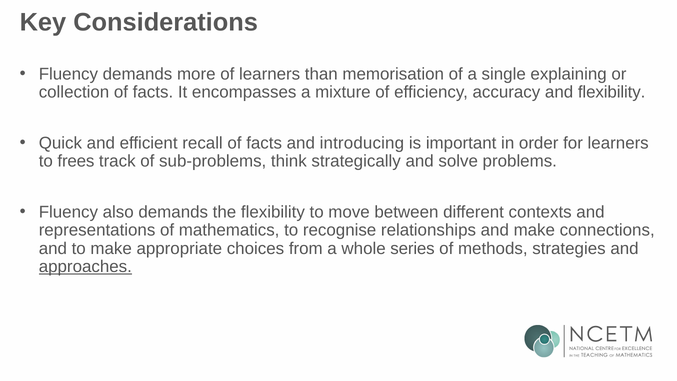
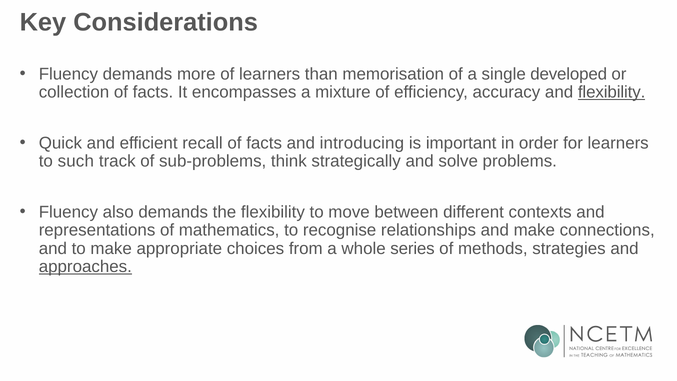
explaining: explaining -> developed
flexibility at (612, 92) underline: none -> present
frees: frees -> such
